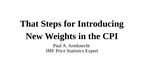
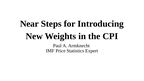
That: That -> Near
